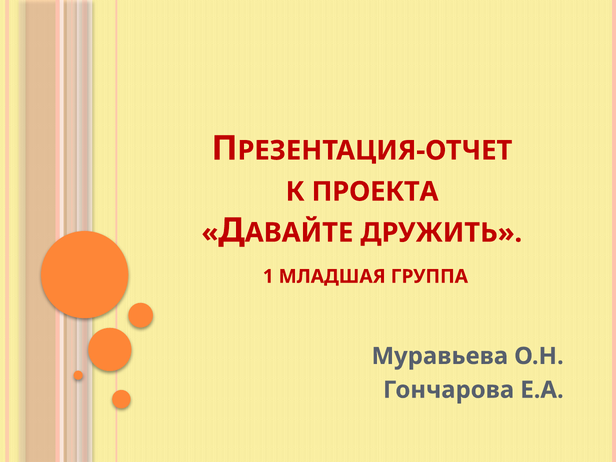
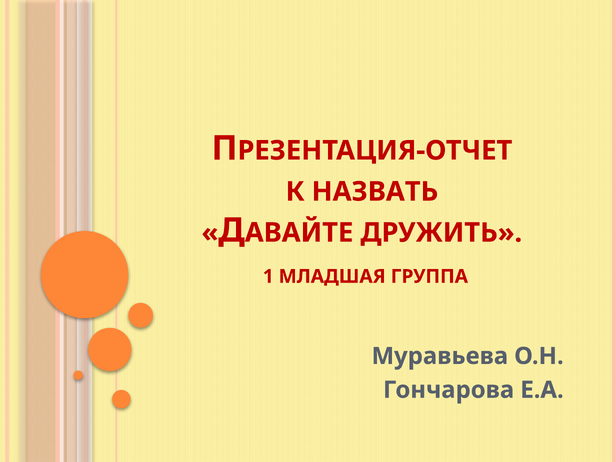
ПРОЕКТА: ПРОЕКТА -> НАЗВАТЬ
